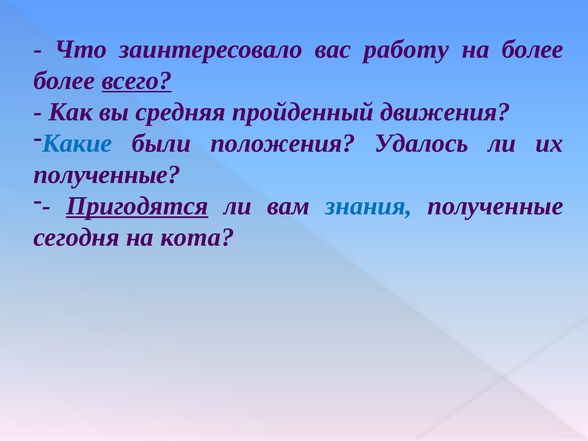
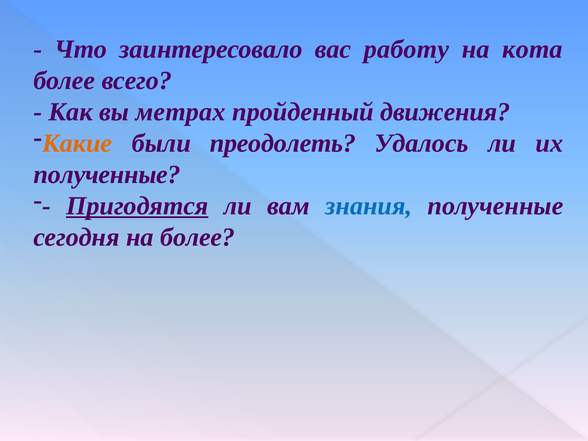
на более: более -> кота
всего underline: present -> none
средняя: средняя -> метрах
Какие colour: blue -> orange
положения: положения -> преодолеть
на кота: кота -> более
